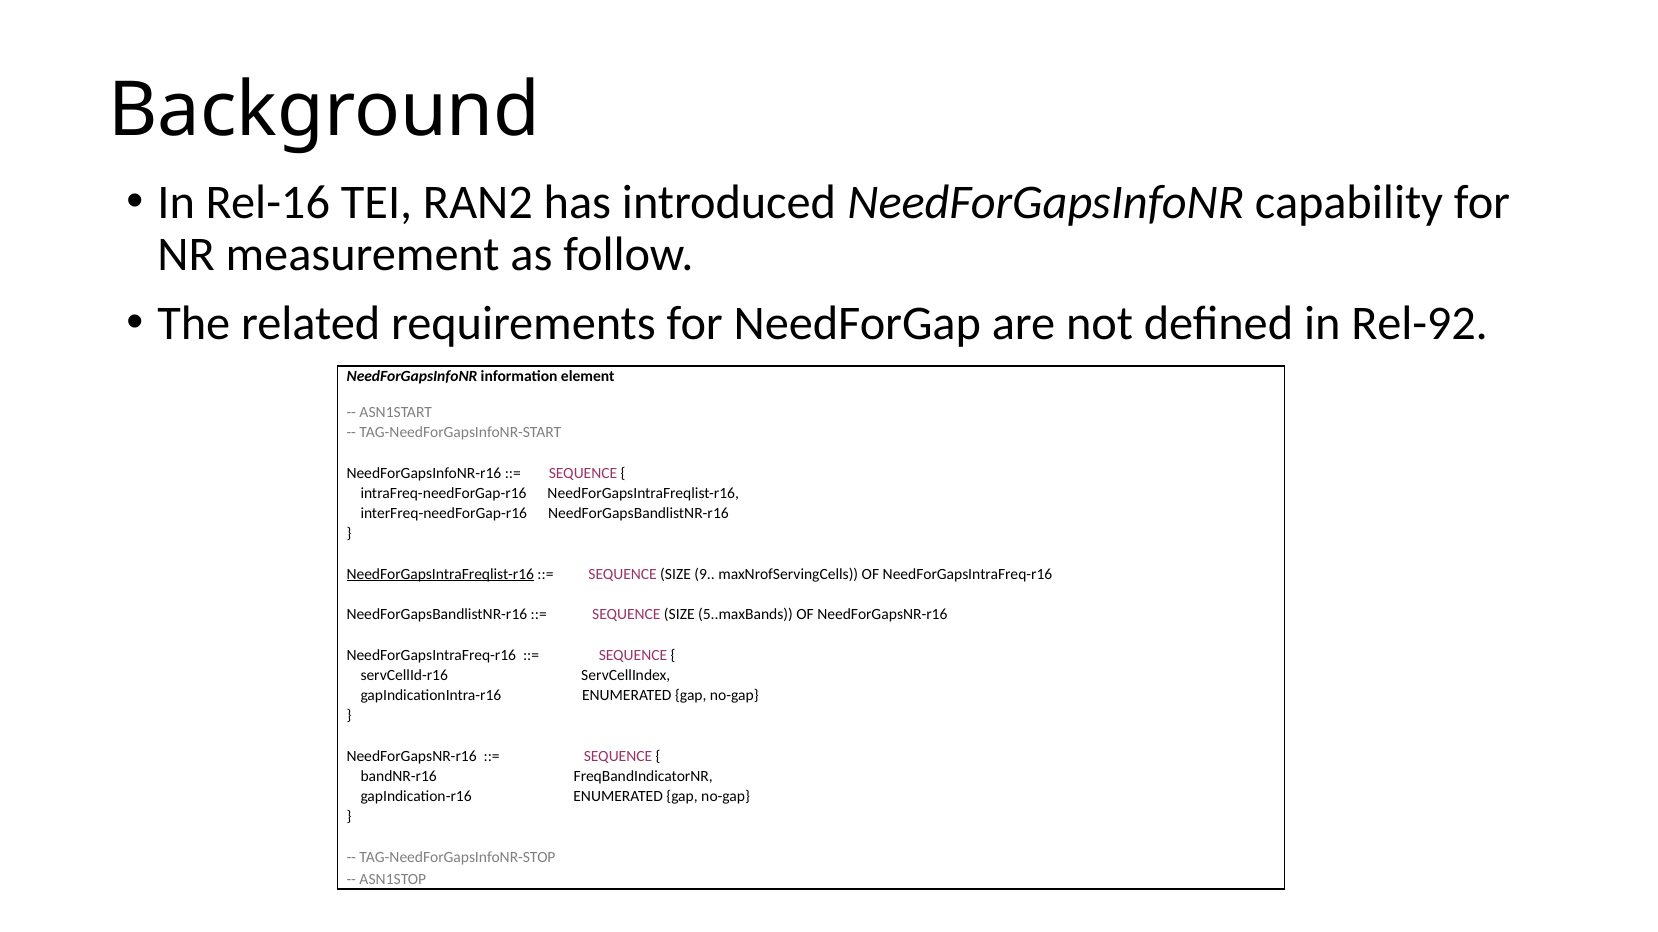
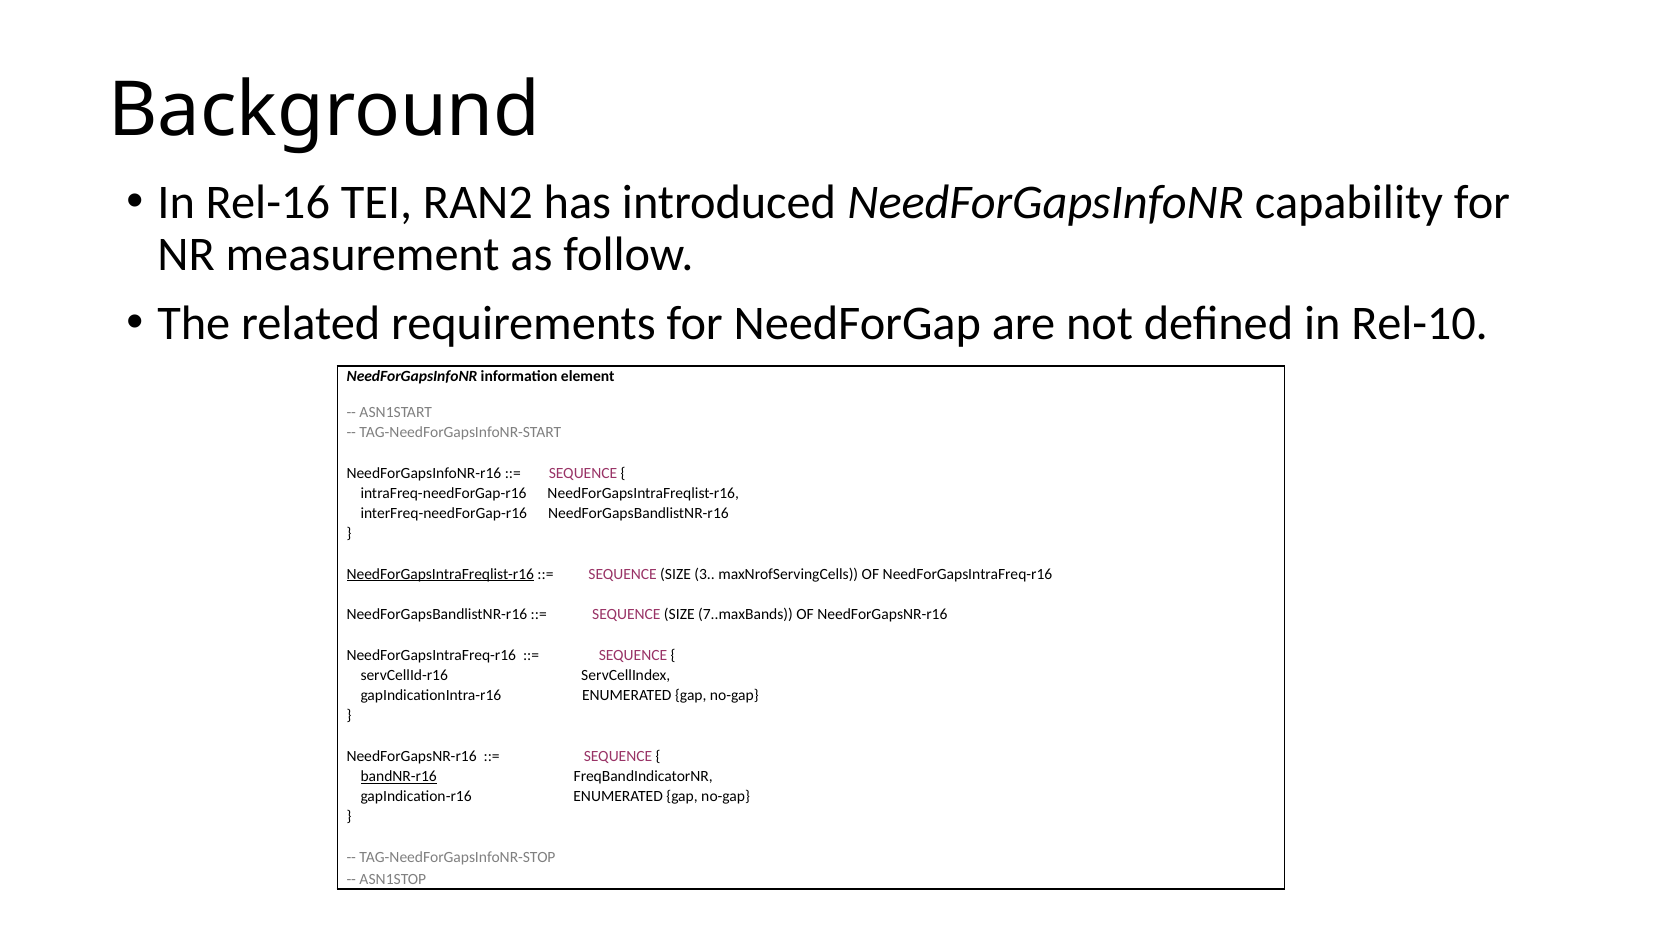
Rel-92: Rel-92 -> Rel-10
9: 9 -> 3
5..maxBands: 5..maxBands -> 7..maxBands
bandNR-r16 underline: none -> present
